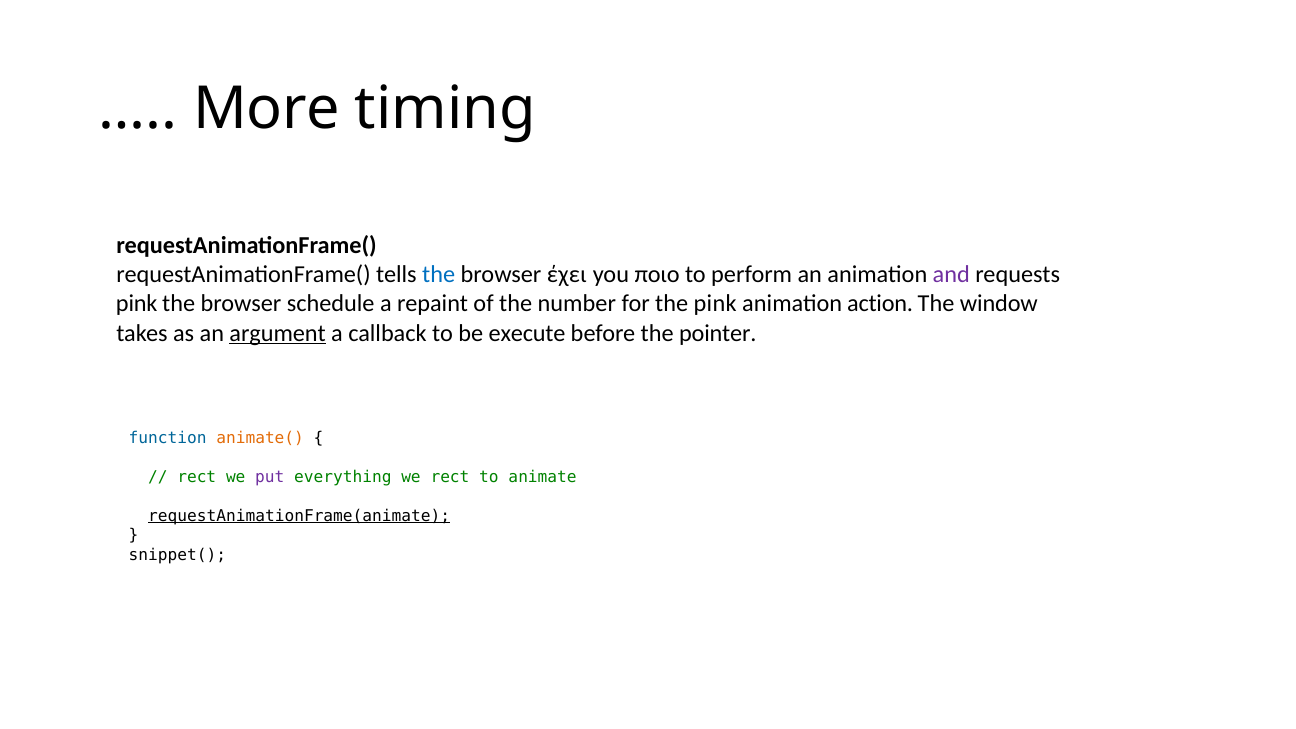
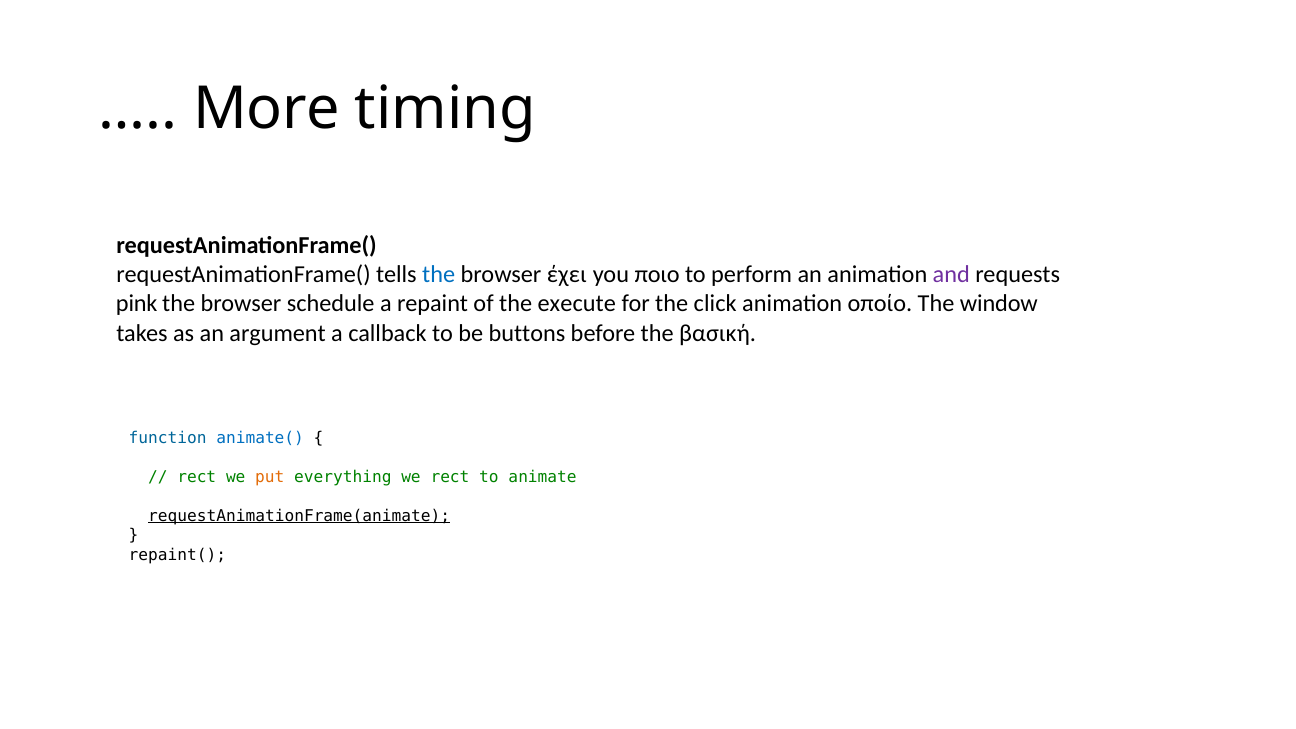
number: number -> execute
the pink: pink -> click
action: action -> οποίο
argument underline: present -> none
execute: execute -> buttons
pointer: pointer -> βασική
animate( colour: orange -> blue
put colour: purple -> orange
snippet(: snippet( -> repaint(
